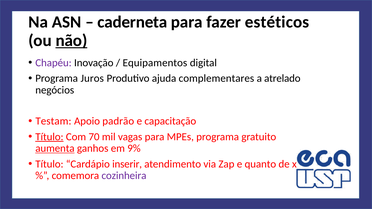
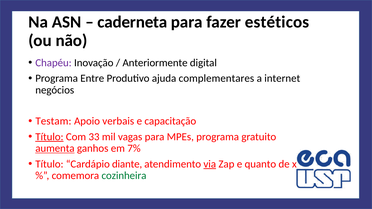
não underline: present -> none
Equipamentos: Equipamentos -> Anteriormente
Juros: Juros -> Entre
atrelado: atrelado -> internet
padrão: padrão -> verbais
70: 70 -> 33
9%: 9% -> 7%
inserir: inserir -> diante
via underline: none -> present
cozinheira colour: purple -> green
